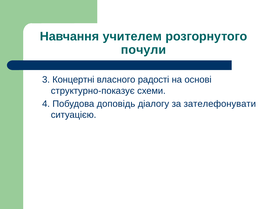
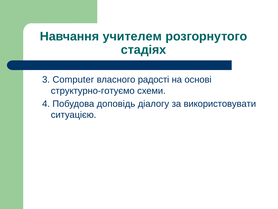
почули: почули -> стадіях
Концертні: Концертні -> Computer
структурно-показує: структурно-показує -> структурно-готуємо
зателефонувати: зателефонувати -> використовувати
